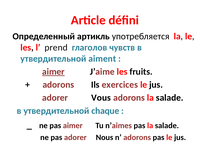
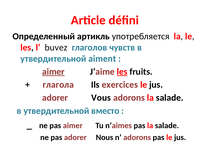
prend: prend -> buvez
les at (122, 72) underline: none -> present
adorons at (58, 85): adorons -> глагола
chaque: chaque -> вместо
